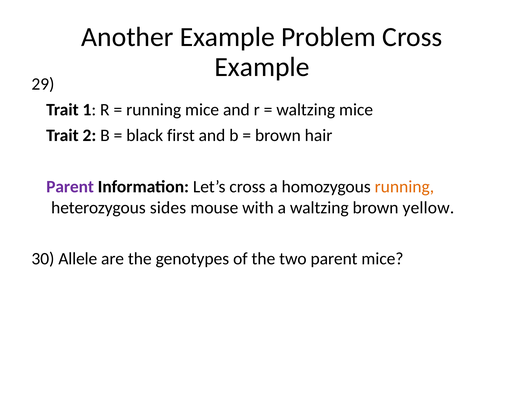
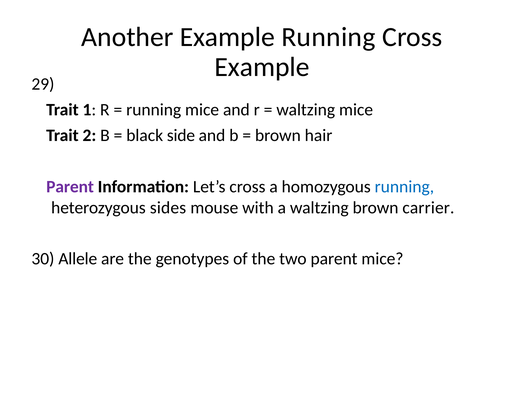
Example Problem: Problem -> Running
first: first -> side
running at (404, 187) colour: orange -> blue
yellow: yellow -> carrier
